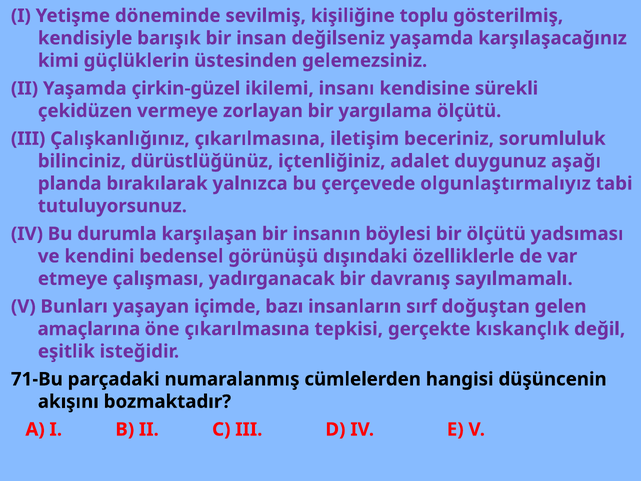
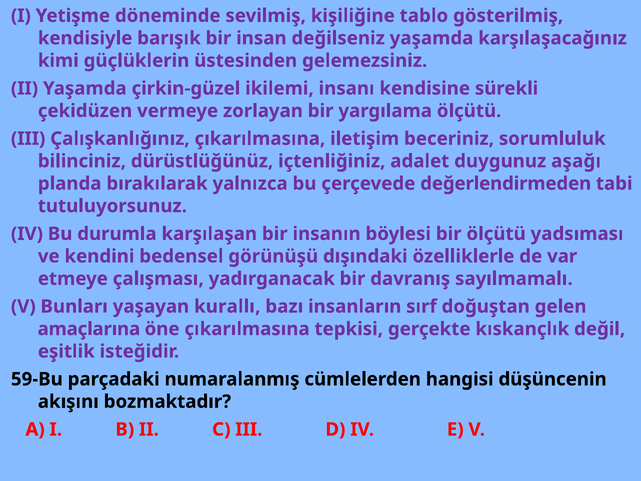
toplu: toplu -> tablo
olgunlaştırmalıyız: olgunlaştırmalıyız -> değerlendirmeden
içimde: içimde -> kurallı
71-Bu: 71-Bu -> 59-Bu
